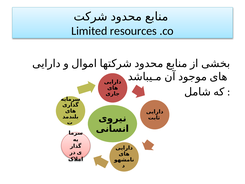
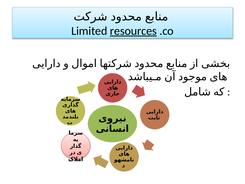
resources underline: none -> present
